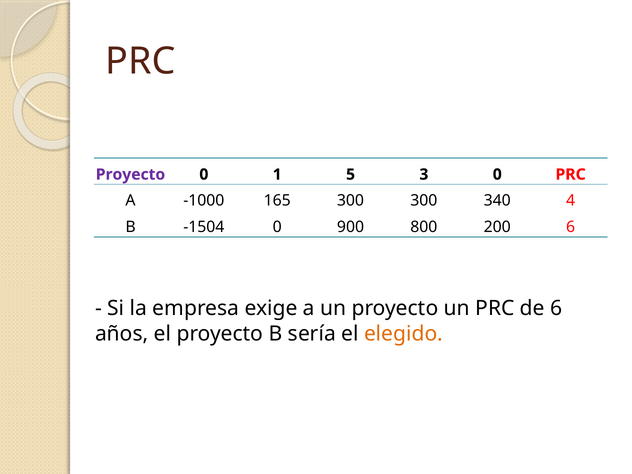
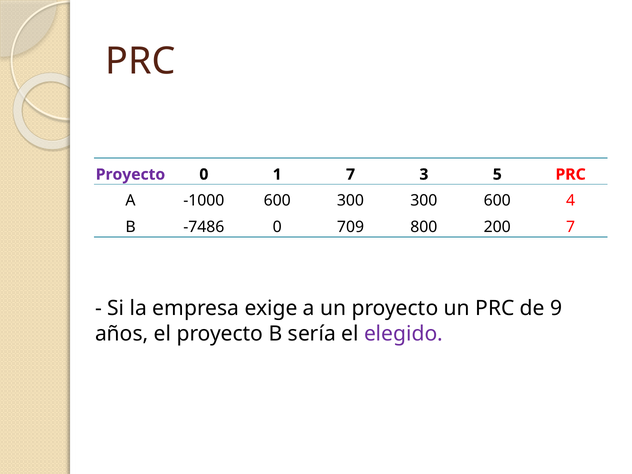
1 5: 5 -> 7
3 0: 0 -> 5
-1000 165: 165 -> 600
300 340: 340 -> 600
-1504: -1504 -> -7486
900: 900 -> 709
200 6: 6 -> 7
de 6: 6 -> 9
elegido colour: orange -> purple
